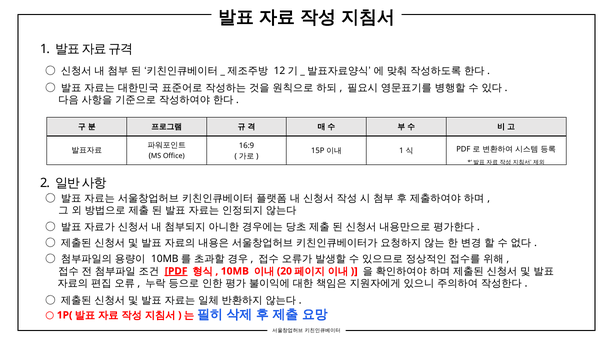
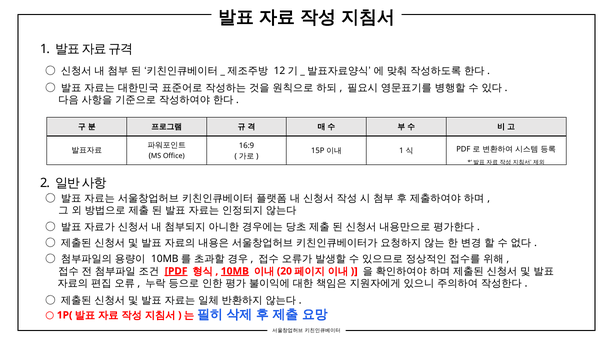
10MB underline: none -> present
